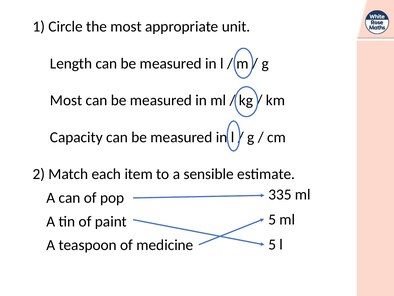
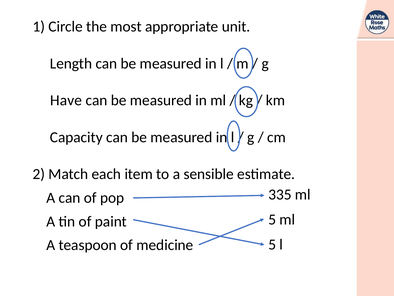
Most at (66, 100): Most -> Have
